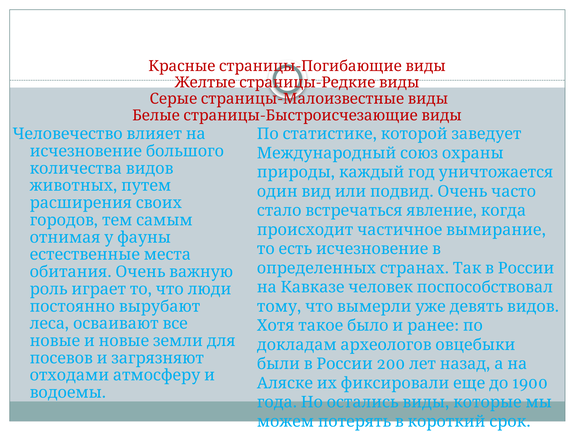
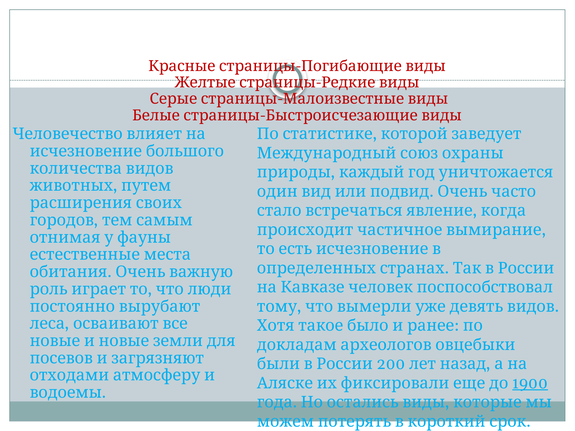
1900 underline: none -> present
